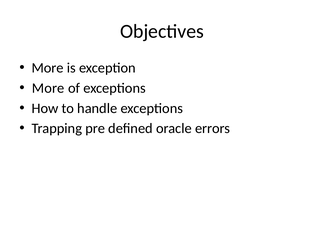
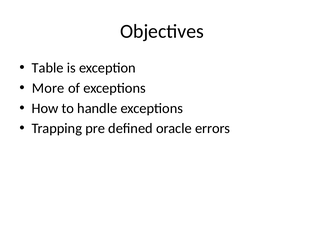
More at (48, 68): More -> Table
